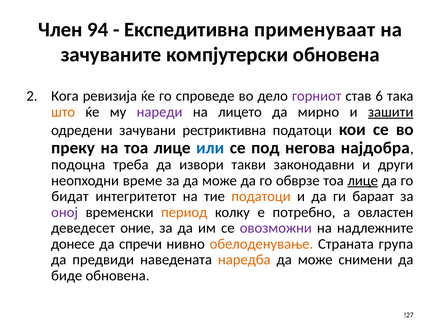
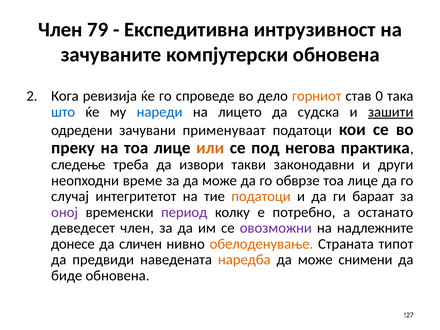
94: 94 -> 79
применуваат: применуваат -> интрузивност
горниот colour: purple -> orange
6: 6 -> 0
што colour: orange -> blue
нареди colour: purple -> blue
мирно: мирно -> судска
рестриктивна: рестриктивна -> применуваат
или colour: blue -> orange
најдобра: најдобра -> практика
подоцна: подоцна -> следење
лице at (363, 181) underline: present -> none
бидат: бидат -> случај
период colour: orange -> purple
овластен: овластен -> останато
деведесет оние: оние -> член
спречи: спречи -> сличен
група: група -> типот
